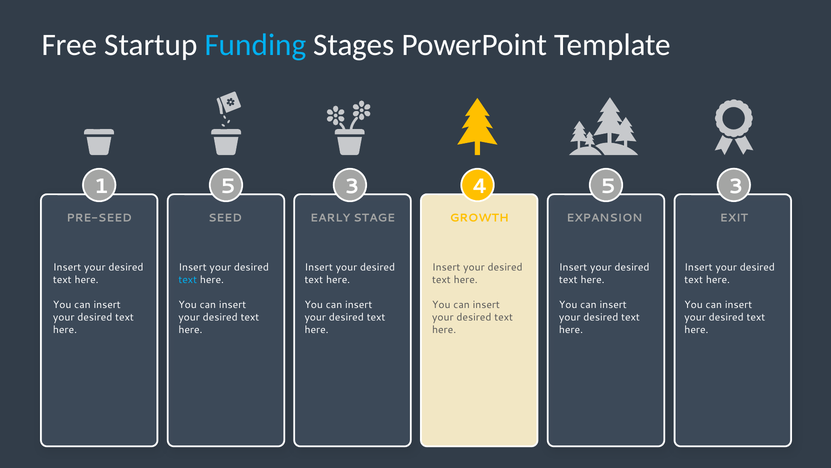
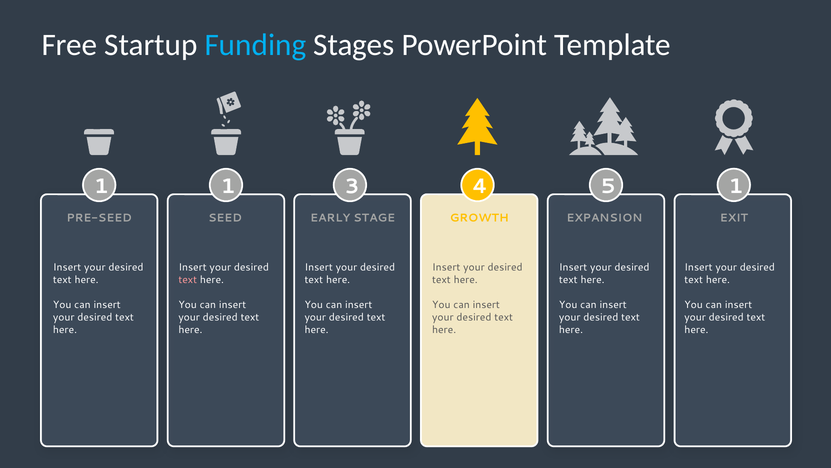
1 5: 5 -> 1
3 5 3: 3 -> 1
text at (188, 280) colour: light blue -> pink
